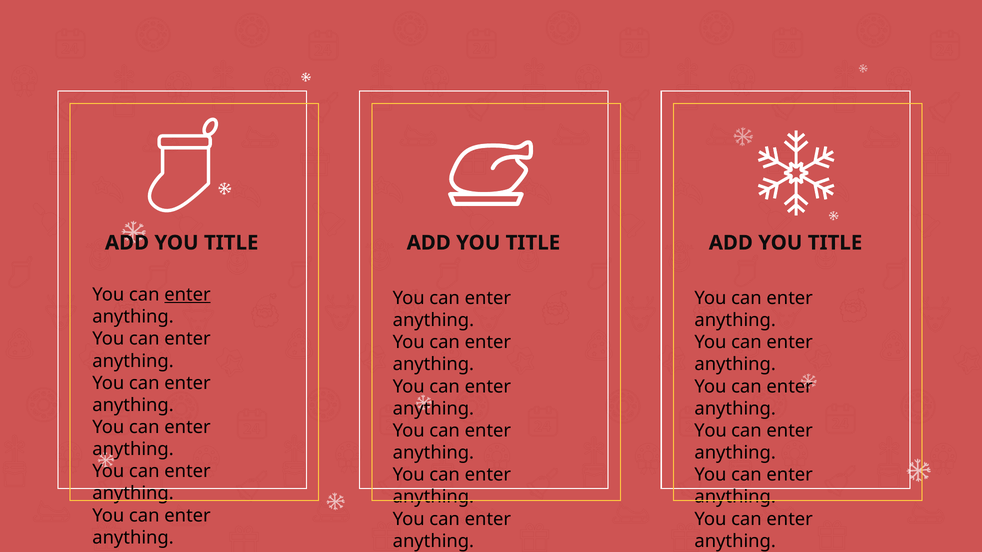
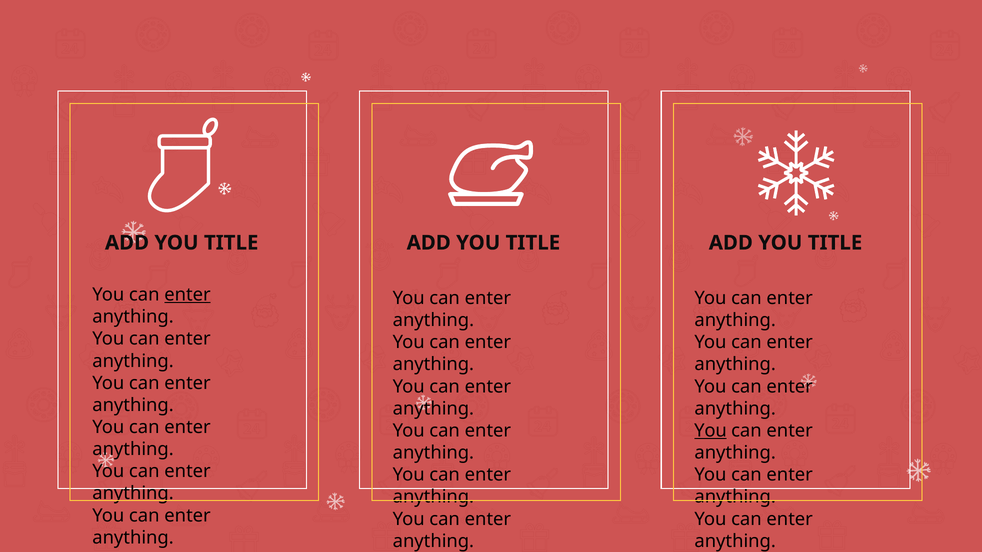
You at (711, 431) underline: none -> present
